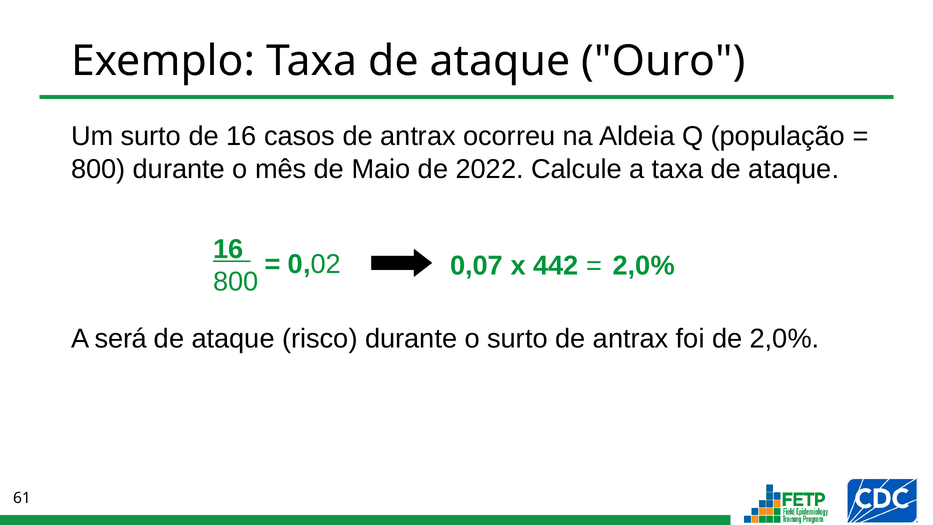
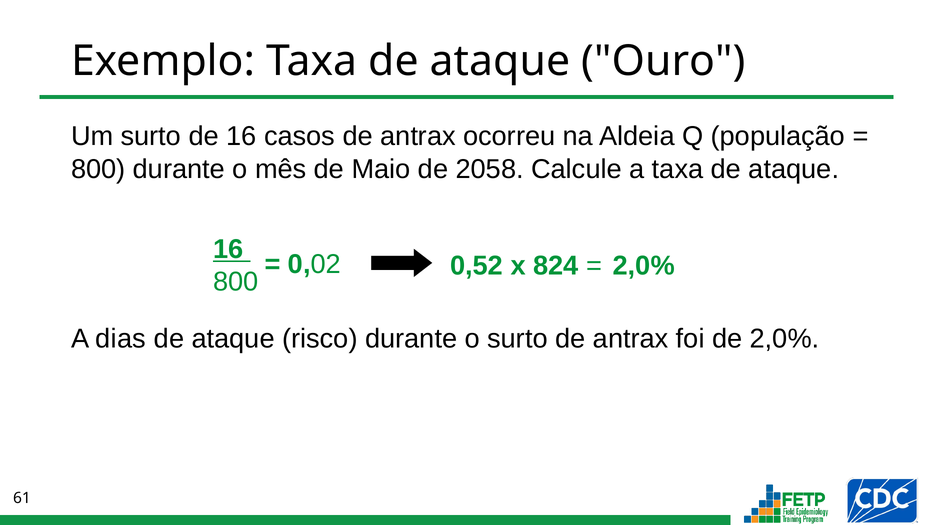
2022: 2022 -> 2058
0,07: 0,07 -> 0,52
442: 442 -> 824
será: será -> dias
